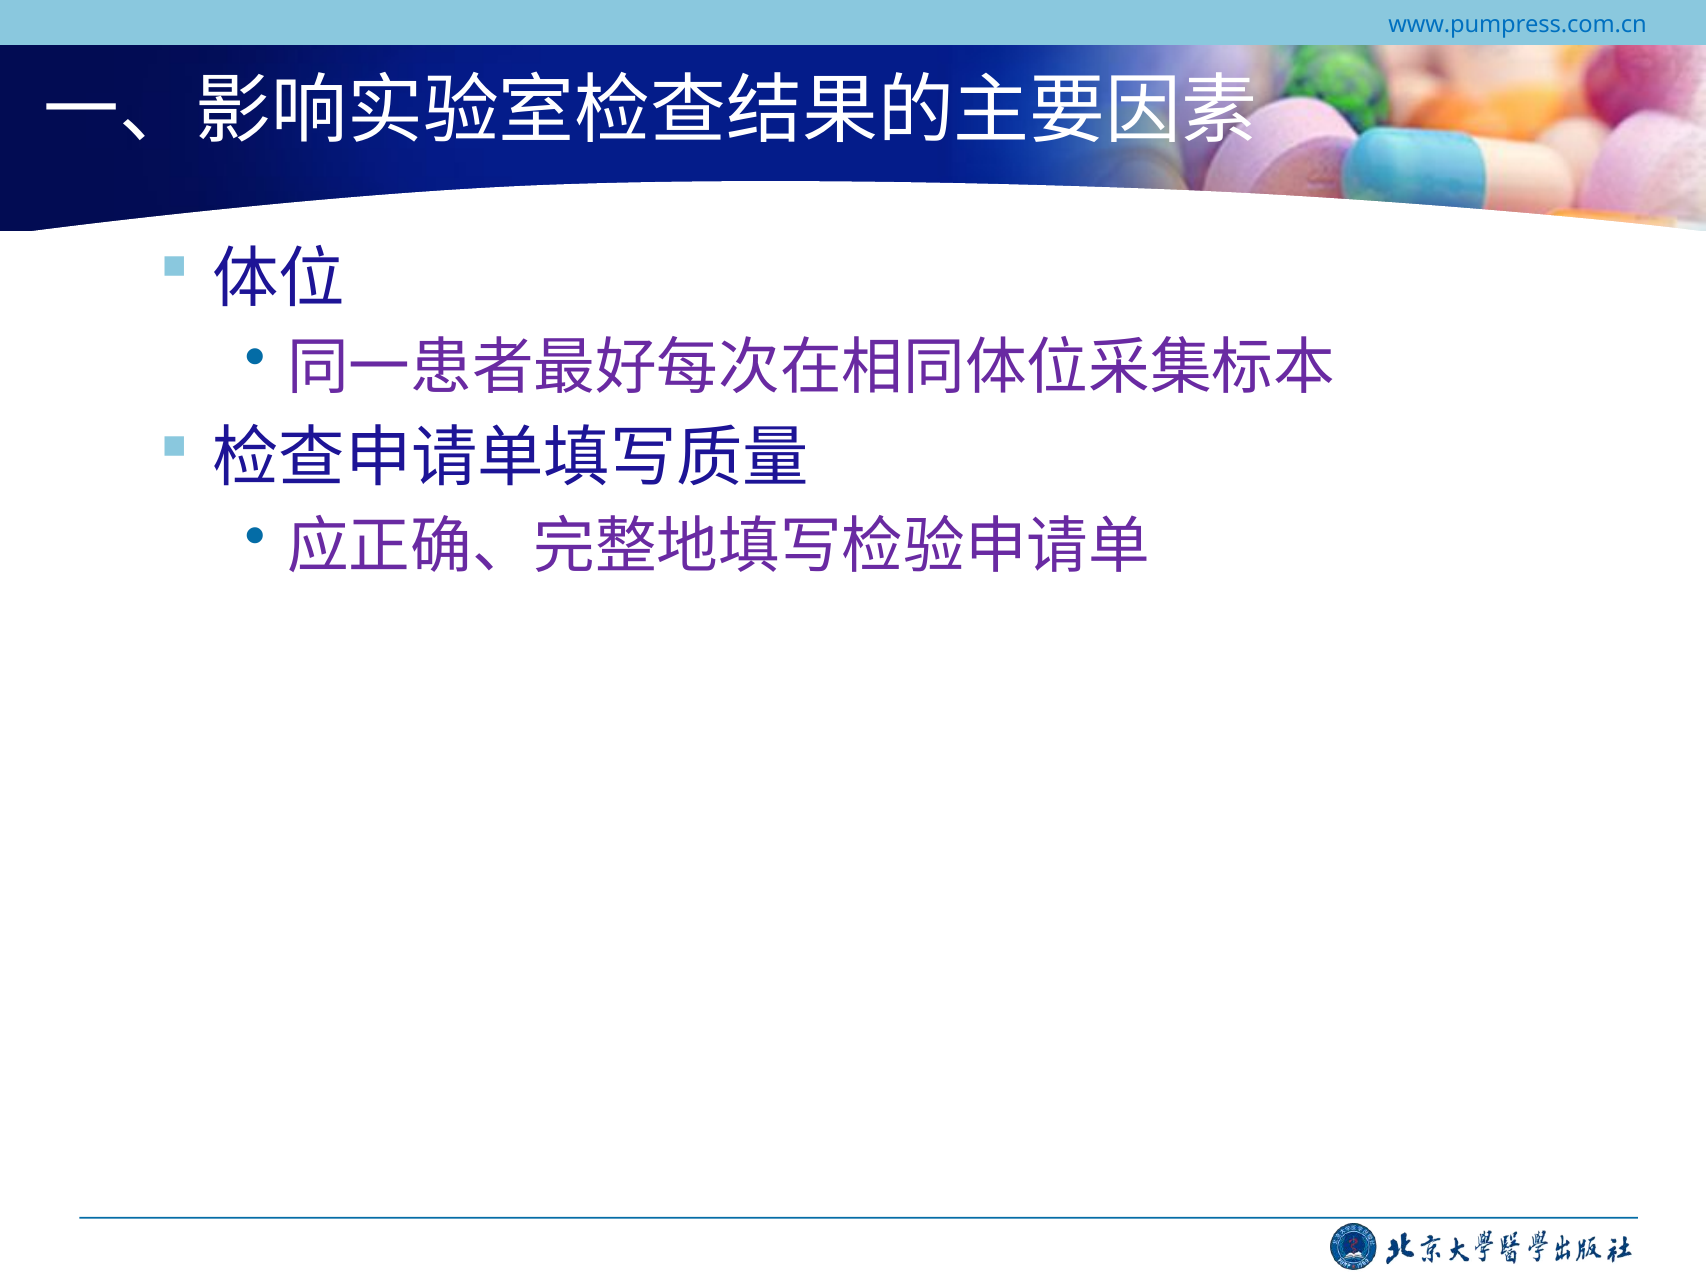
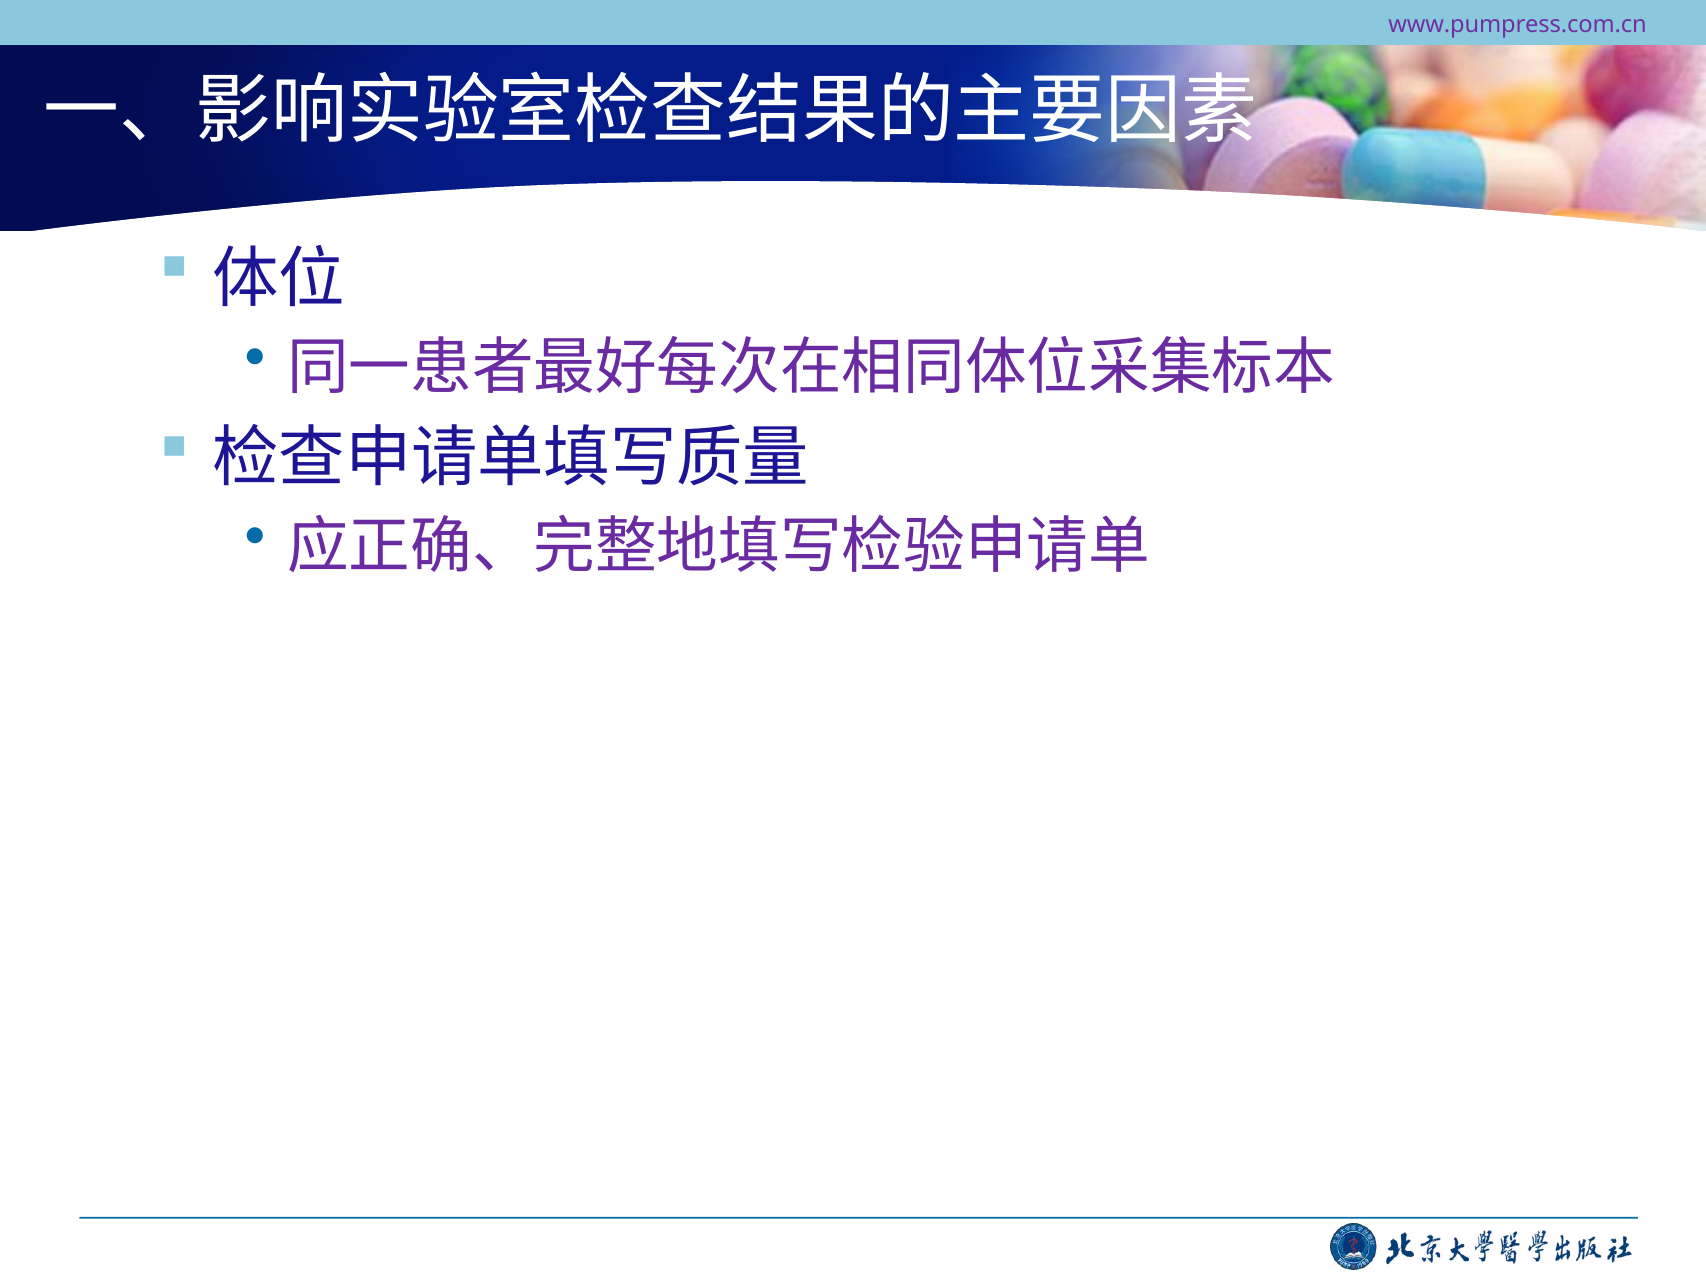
www.pumpress.com.cn colour: blue -> purple
